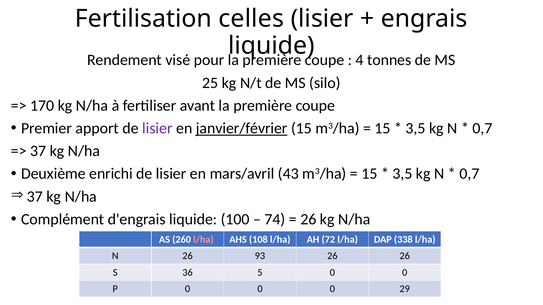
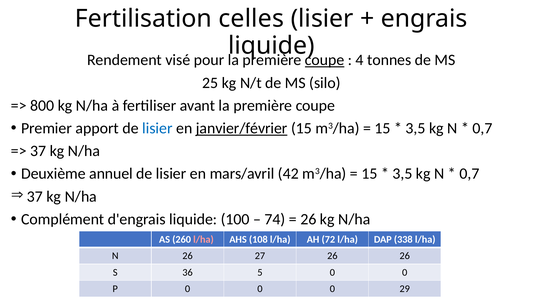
coupe at (325, 60) underline: none -> present
170: 170 -> 800
lisier at (157, 128) colour: purple -> blue
enrichi: enrichi -> annuel
43: 43 -> 42
93: 93 -> 27
